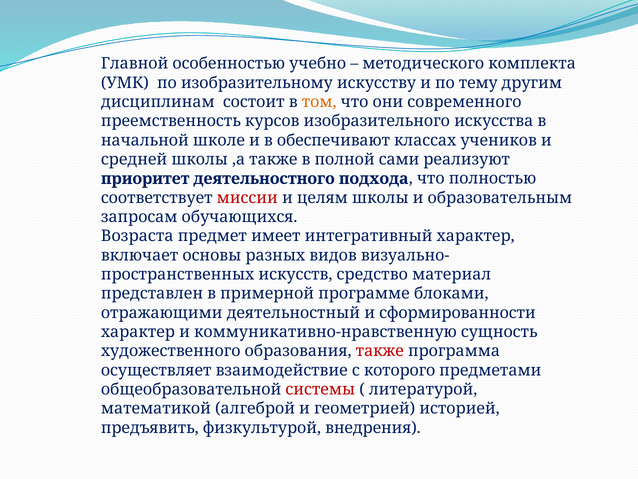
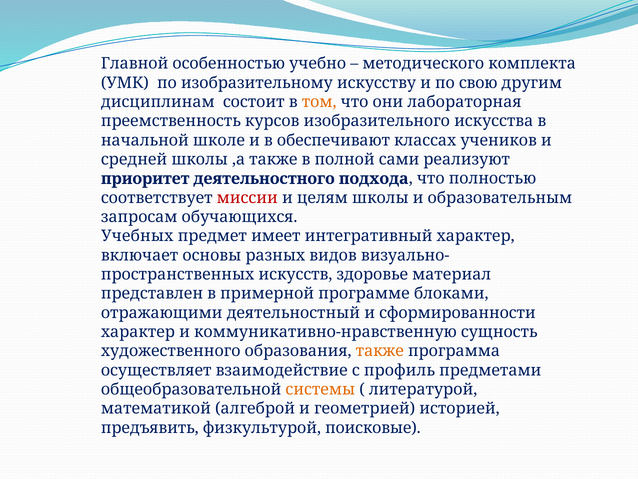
тему: тему -> свою
современного: современного -> лабораторная
Возраста: Возраста -> Учебных
средство: средство -> здоровье
также at (380, 351) colour: red -> orange
которого: которого -> профиль
системы colour: red -> orange
внедрения: внедрения -> поисковые
